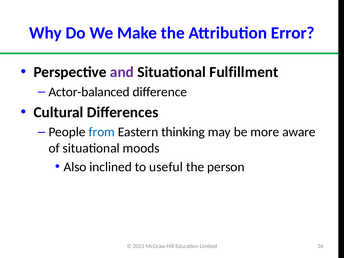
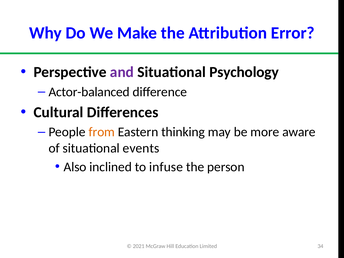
Fulfillment: Fulfillment -> Psychology
from colour: blue -> orange
moods: moods -> events
useful: useful -> infuse
